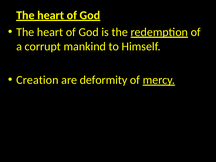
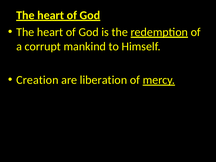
deformity: deformity -> liberation
